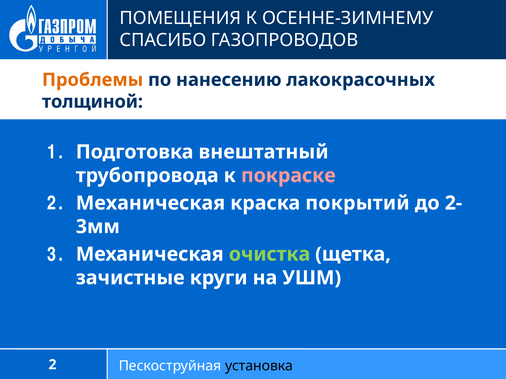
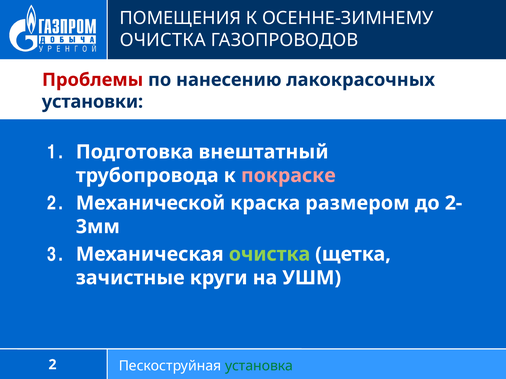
СПАСИБО at (163, 40): СПАСИБО -> ОЧИСТКА
Проблемы colour: orange -> red
толщиной: толщиной -> установки
2 Механическая: Механическая -> Механической
покрытий: покрытий -> размером
установка colour: black -> green
